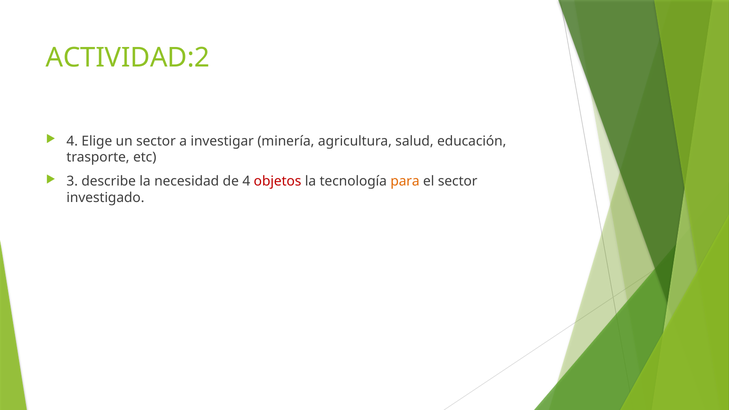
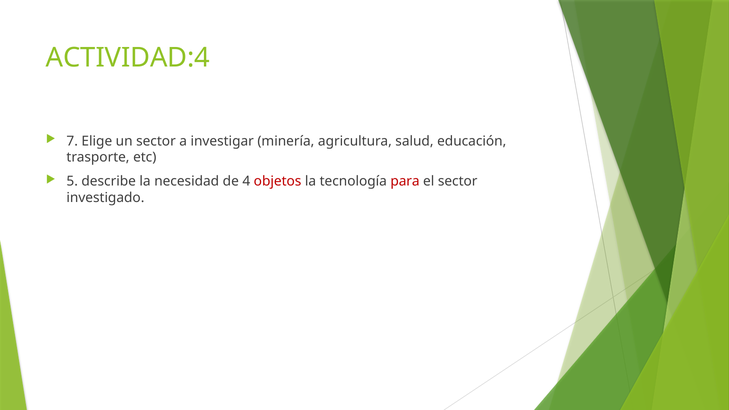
ACTIVIDAD:2: ACTIVIDAD:2 -> ACTIVIDAD:4
4 at (72, 141): 4 -> 7
3: 3 -> 5
para colour: orange -> red
